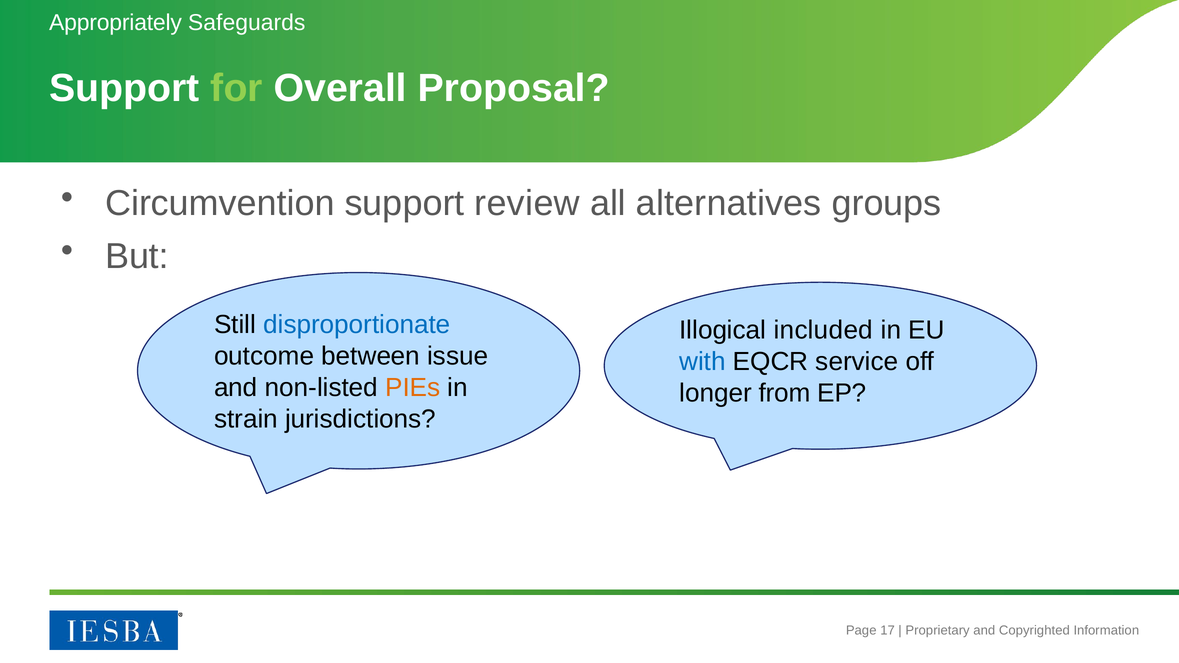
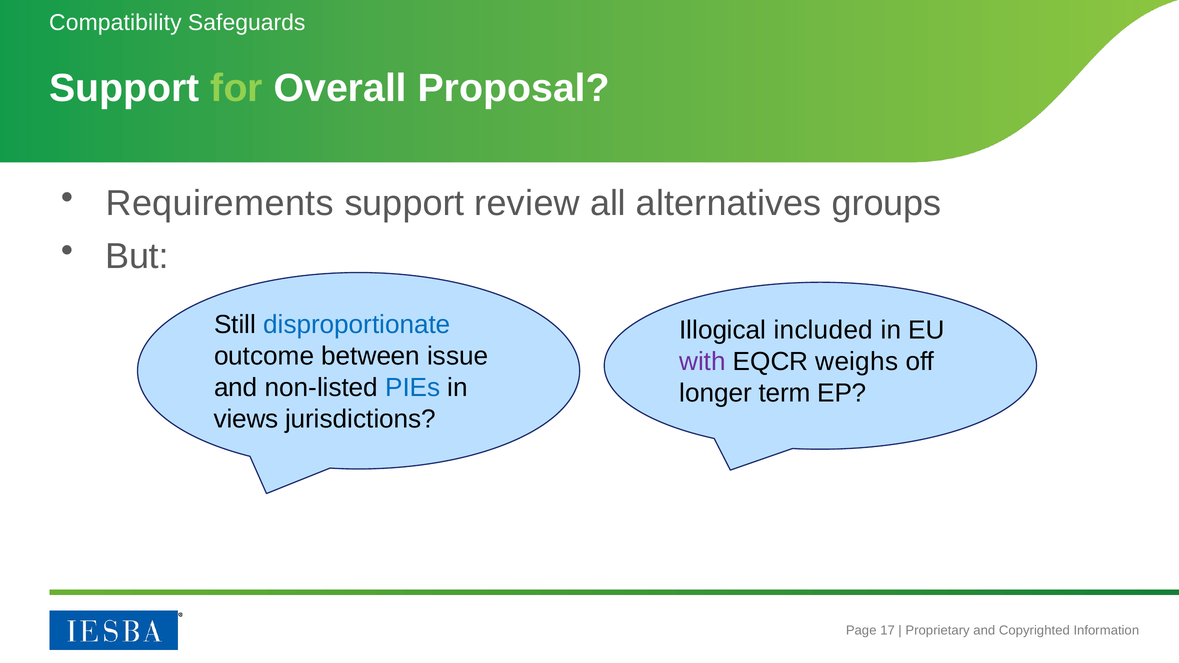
Appropriately: Appropriately -> Compatibility
Circumvention: Circumvention -> Requirements
with colour: blue -> purple
service: service -> weighs
PIEs colour: orange -> blue
from: from -> term
strain: strain -> views
